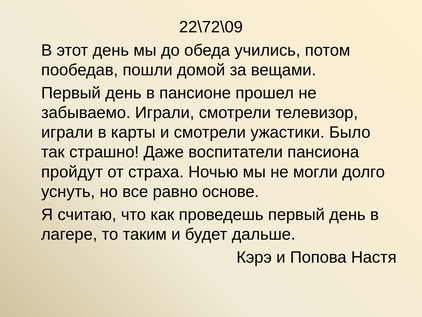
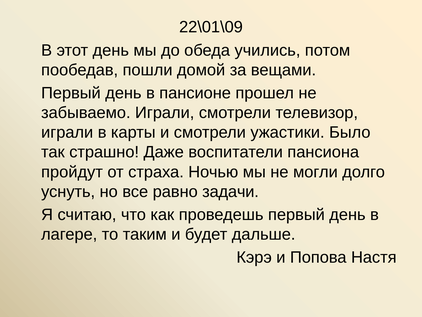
22\72\09: 22\72\09 -> 22\01\09
основе: основе -> задачи
